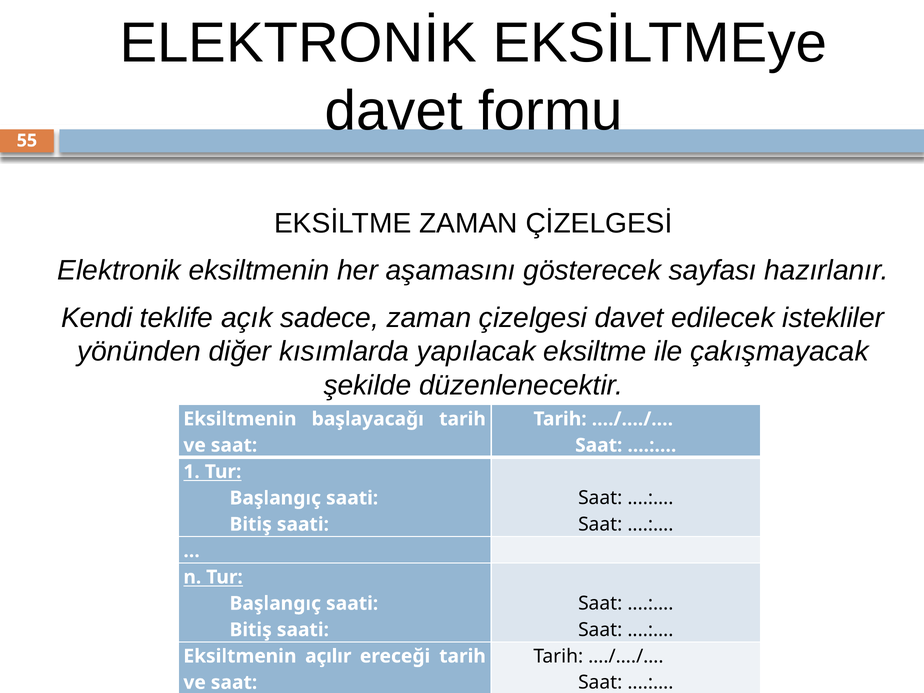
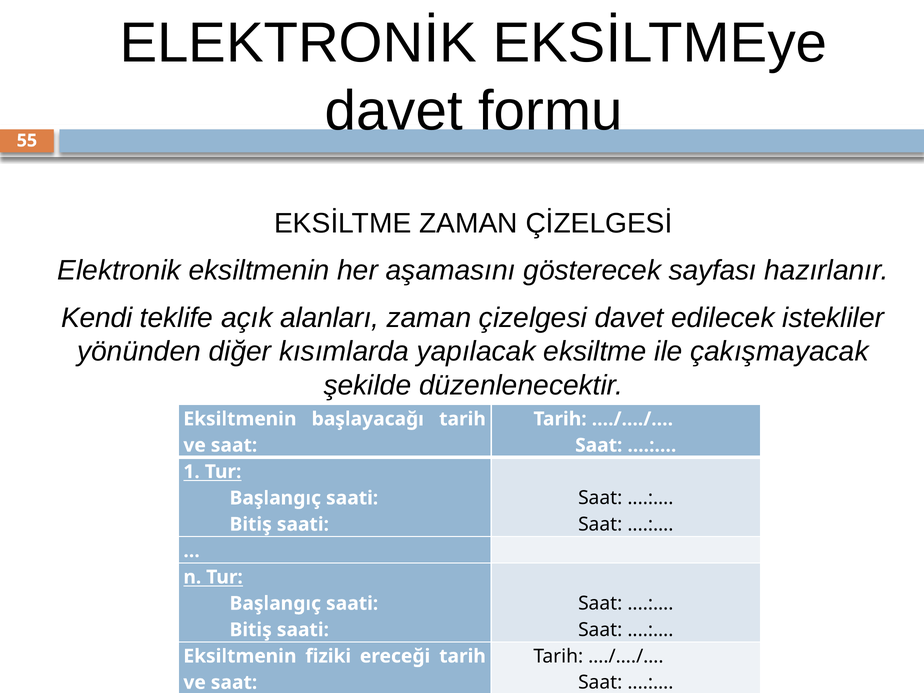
sadece: sadece -> alanları
açılır: açılır -> fiziki
